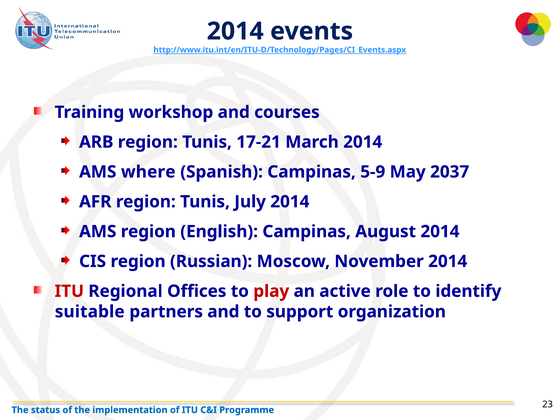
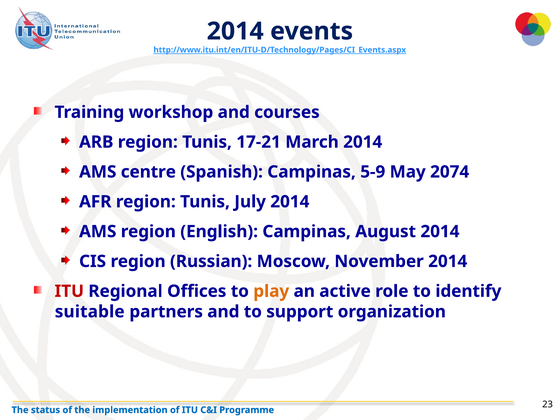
where: where -> centre
2037: 2037 -> 2074
play colour: red -> orange
